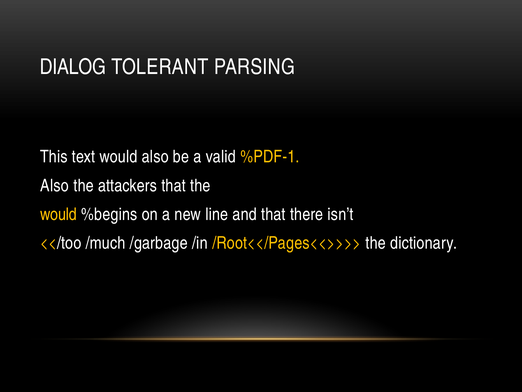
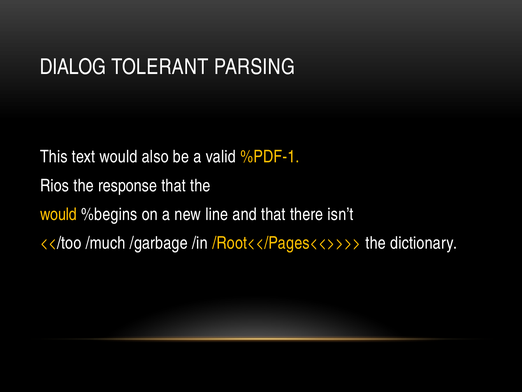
Also at (54, 185): Also -> Rios
attackers: attackers -> response
